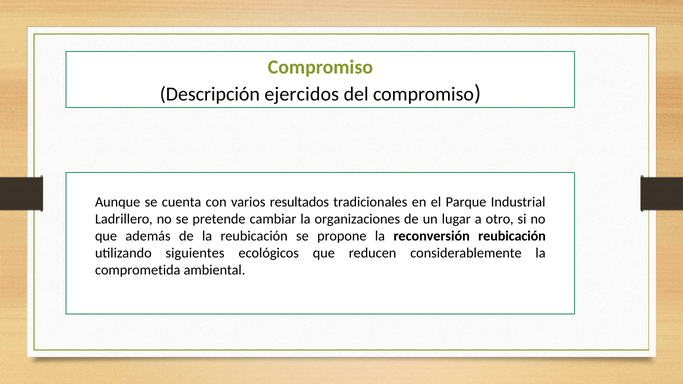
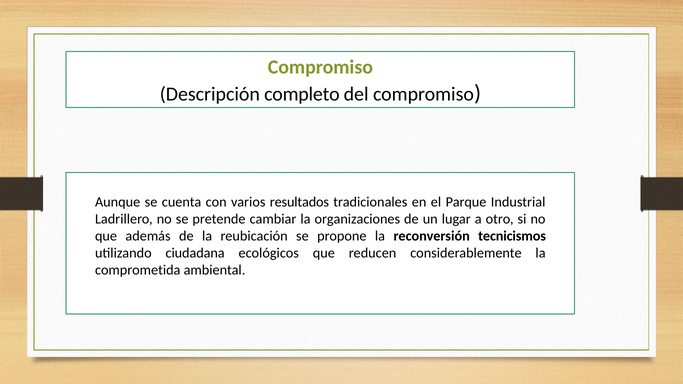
ejercidos: ejercidos -> completo
reconversión reubicación: reubicación -> tecnicismos
siguientes: siguientes -> ciudadana
